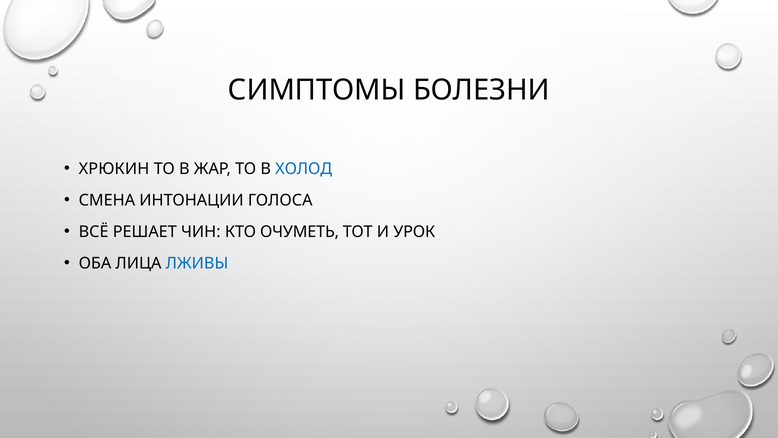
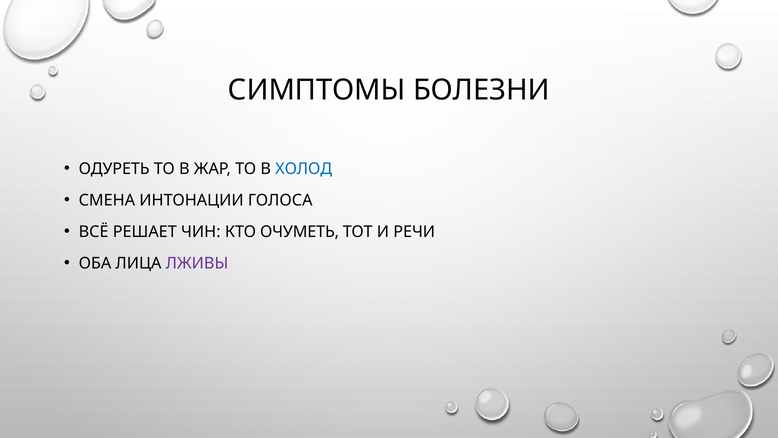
ХРЮКИН: ХРЮКИН -> ОДУРЕТЬ
УРОК: УРОК -> РЕЧИ
ЛЖИВЫ colour: blue -> purple
